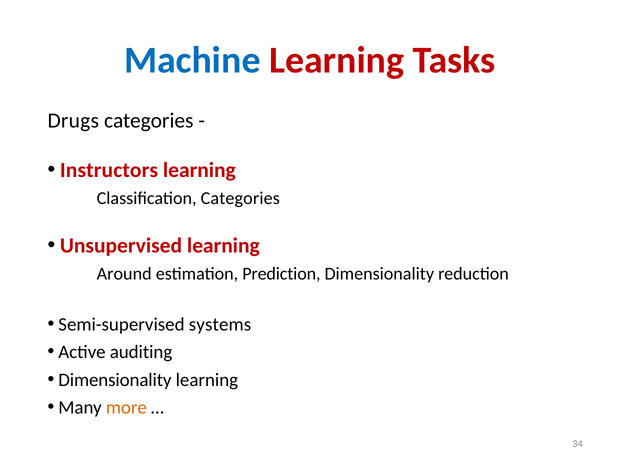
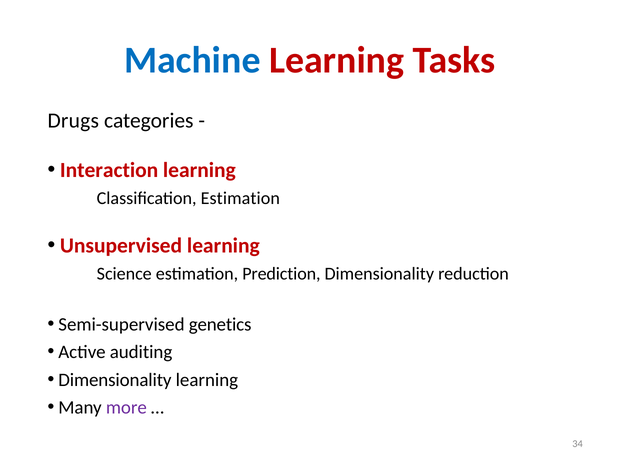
Instructors: Instructors -> Interaction
Classification Categories: Categories -> Estimation
Around: Around -> Science
systems: systems -> genetics
more colour: orange -> purple
